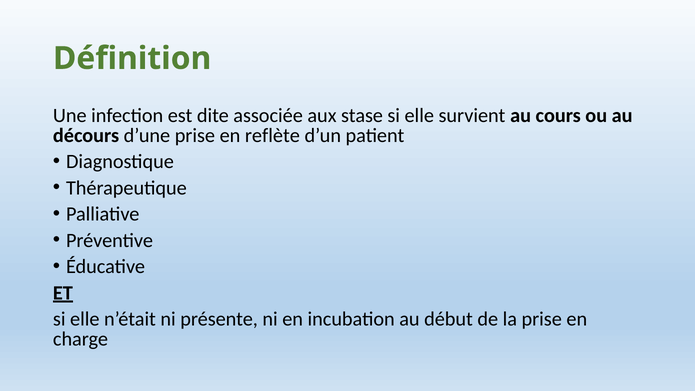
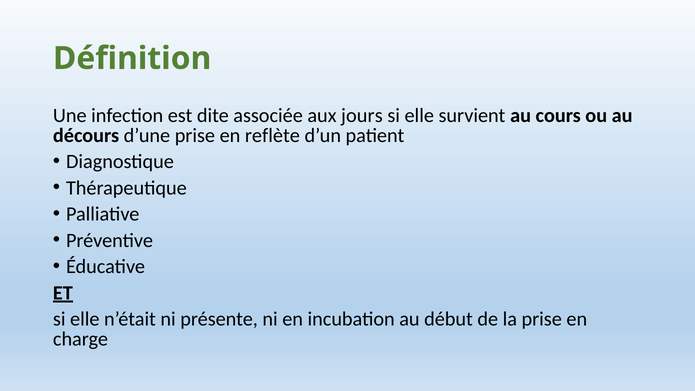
stase: stase -> jours
